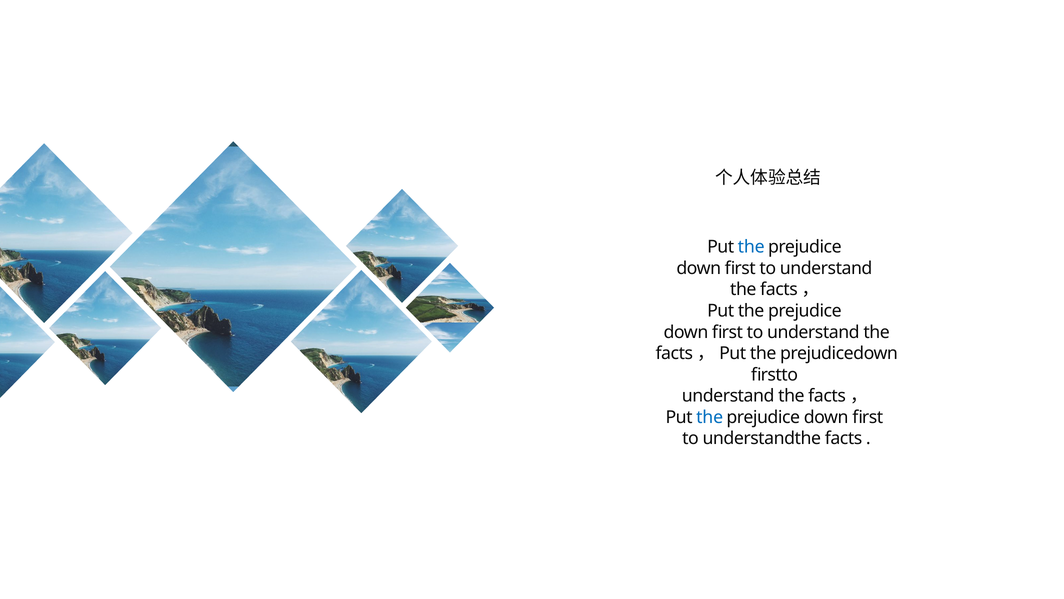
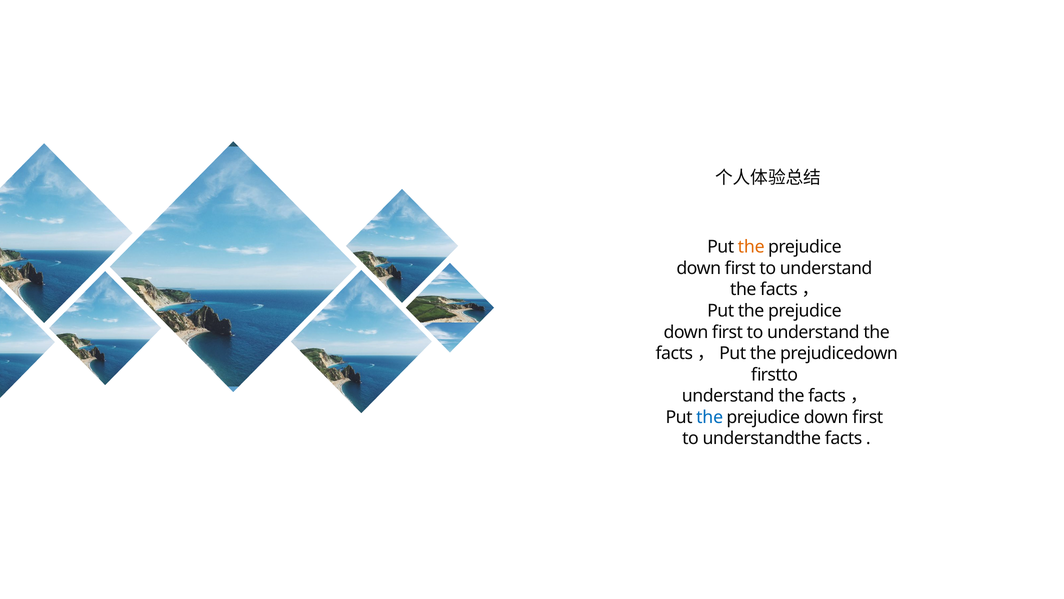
the at (751, 247) colour: blue -> orange
